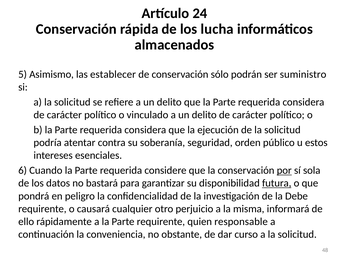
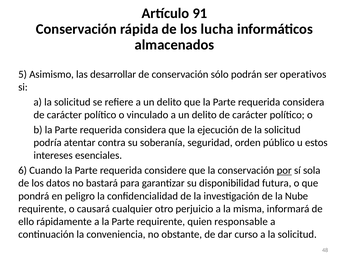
24: 24 -> 91
establecer: establecer -> desarrollar
suministro: suministro -> operativos
futura underline: present -> none
Debe: Debe -> Nube
